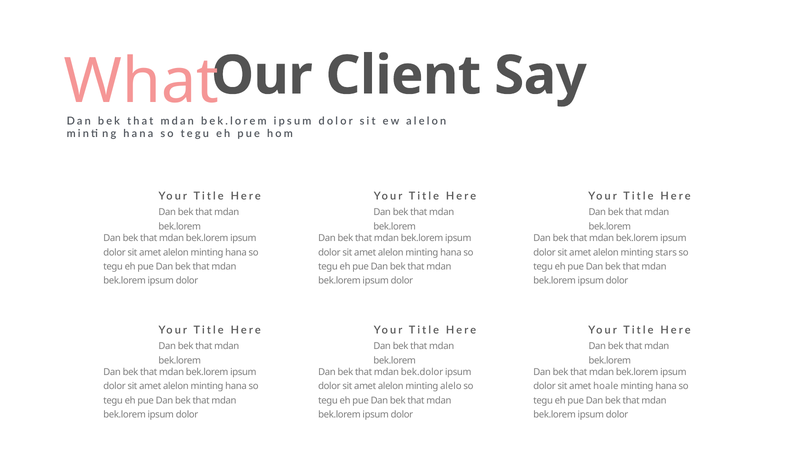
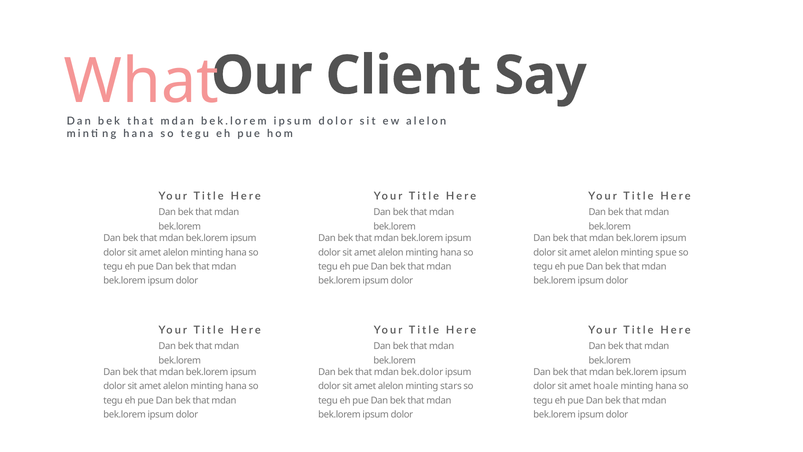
stars: stars -> spue
alelo: alelo -> stars
